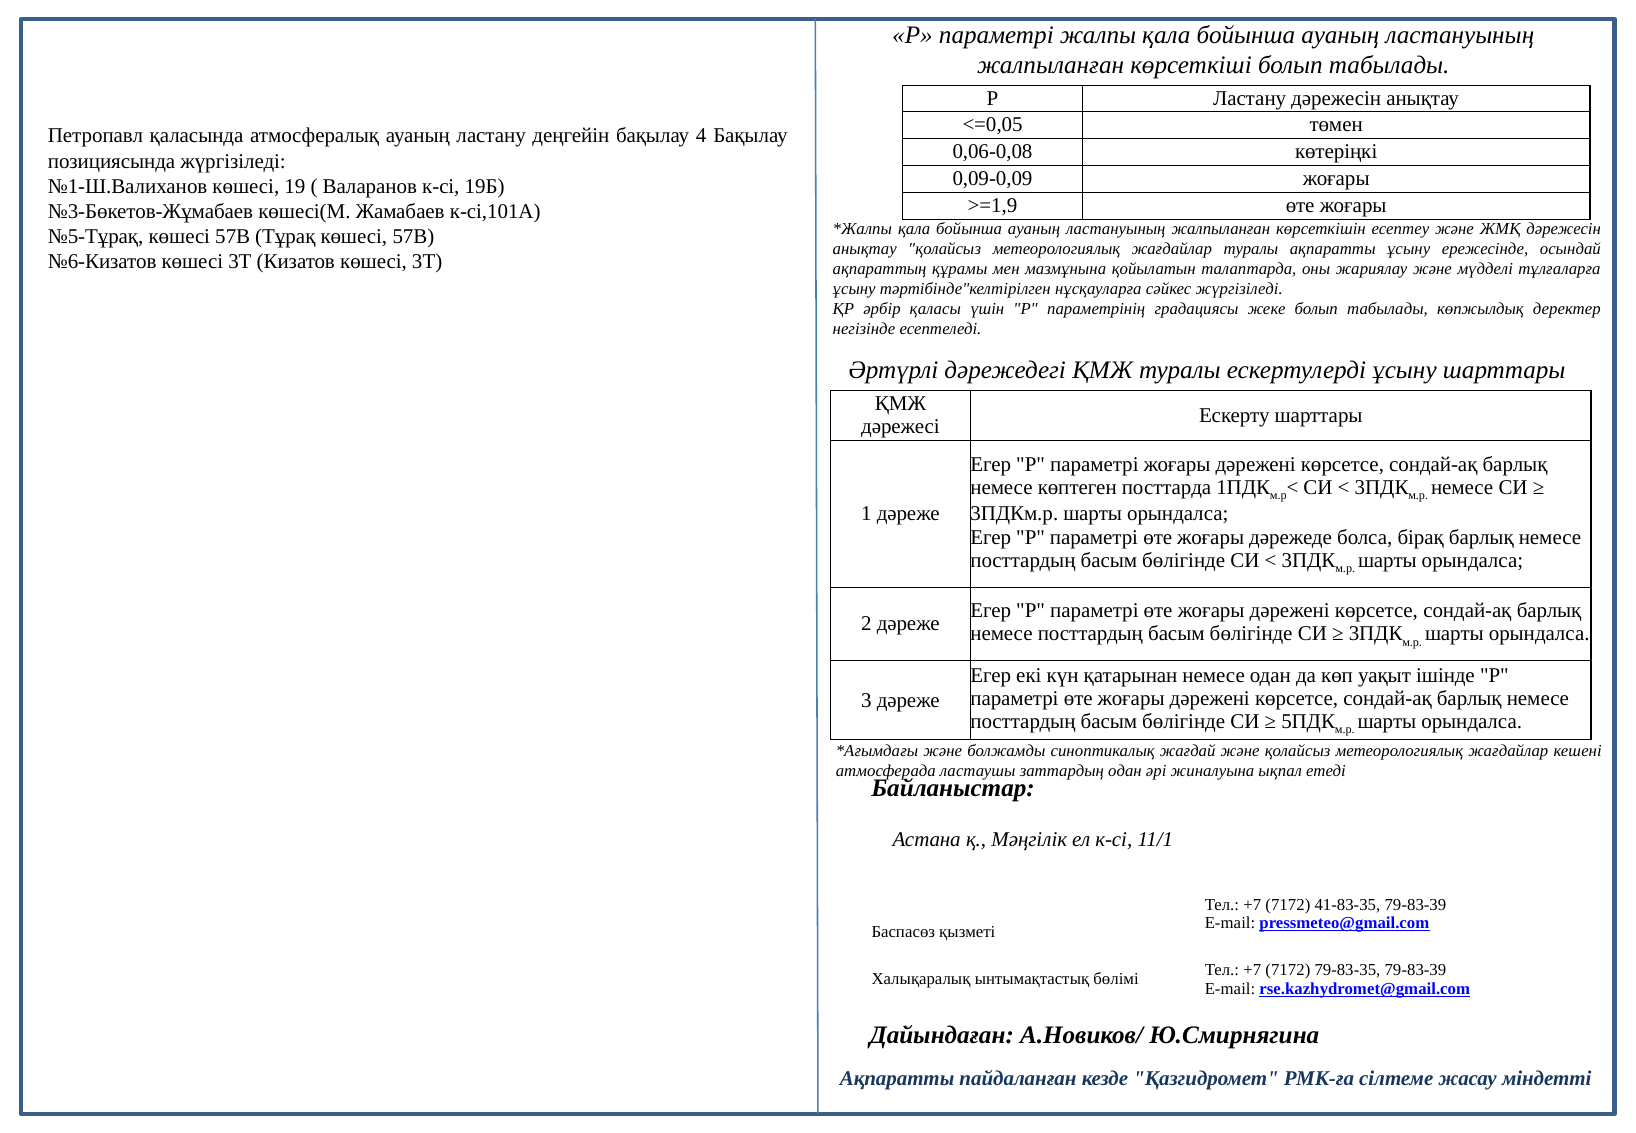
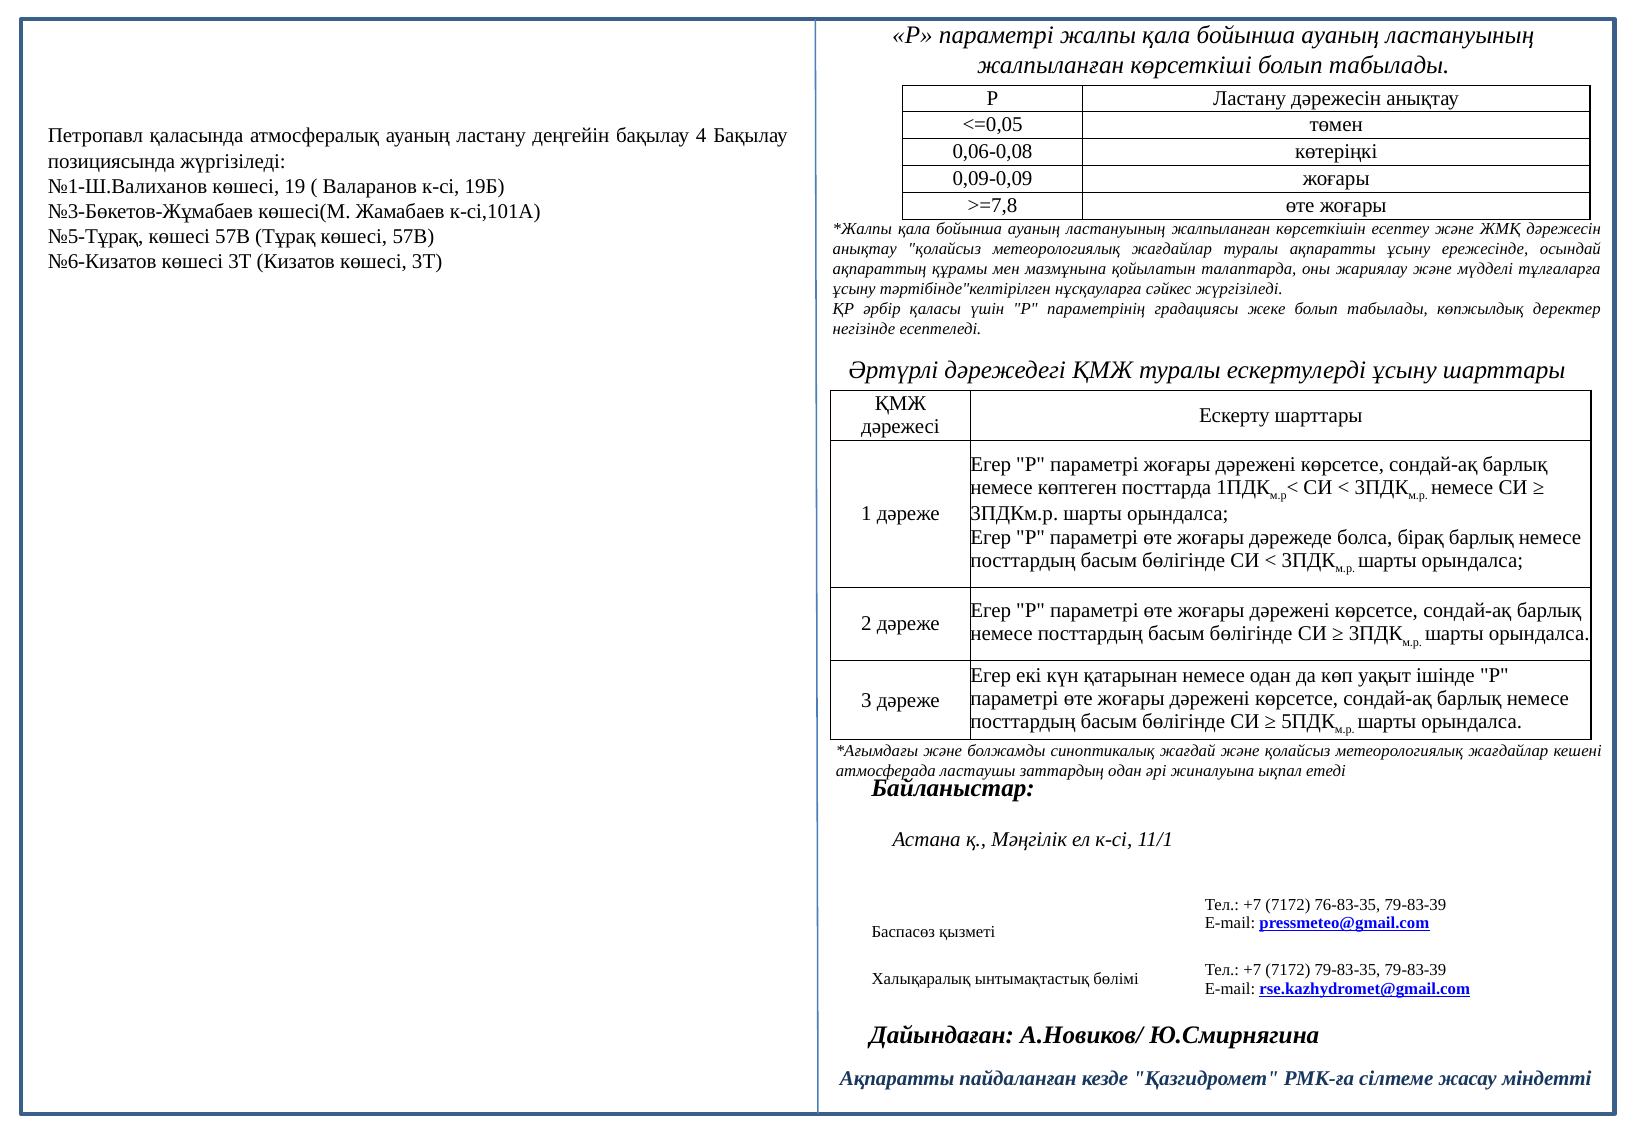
>=1,9: >=1,9 -> >=7,8
41-83-35: 41-83-35 -> 76-83-35
